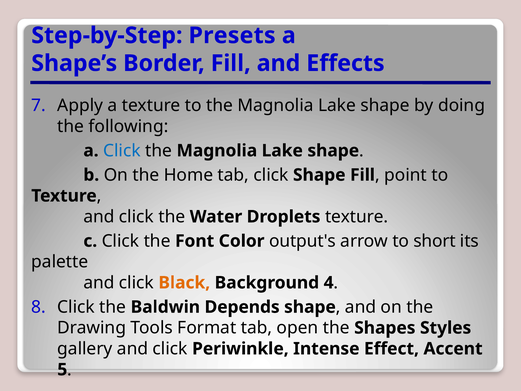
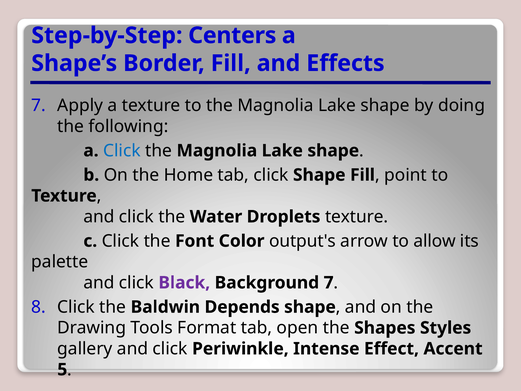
Presets: Presets -> Centers
short: short -> allow
Black colour: orange -> purple
Background 4: 4 -> 7
